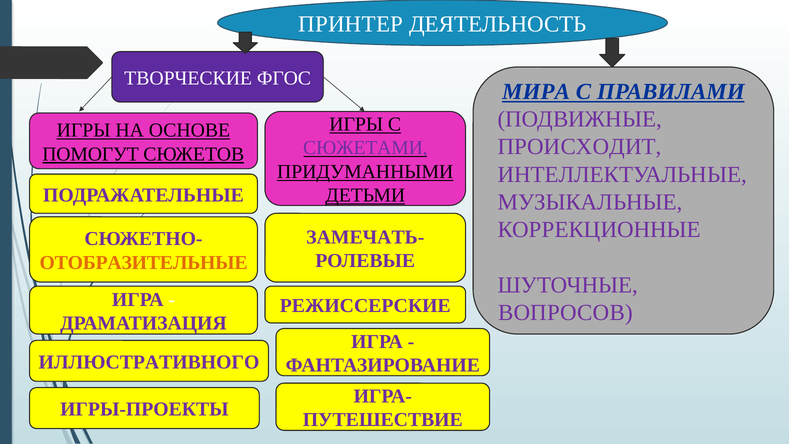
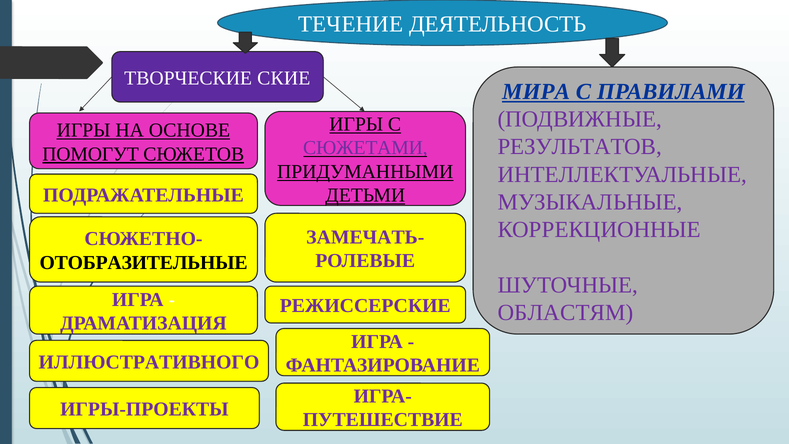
ПРИНТЕР: ПРИНТЕР -> ТЕЧЕНИЕ
ФГОС: ФГОС -> СКИЕ
ПРОИСХОДИТ: ПРОИСХОДИТ -> РЕЗУЛЬТАТОВ
ОТОБРАЗИТЕЛЬНЫЕ colour: orange -> black
ВОПРОСОВ: ВОПРОСОВ -> ОБЛАСТЯМ
